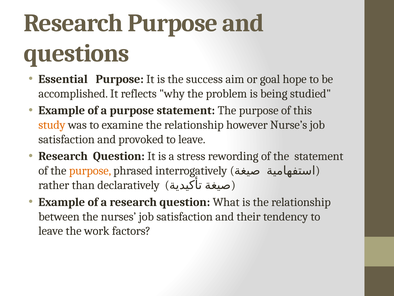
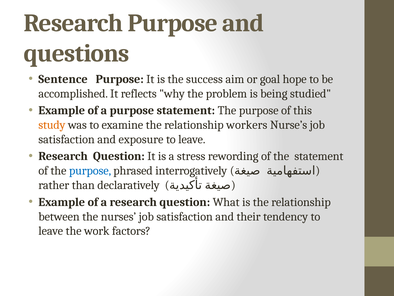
Essential: Essential -> Sentence
however: however -> workers
provoked: provoked -> exposure
purpose at (90, 170) colour: orange -> blue
